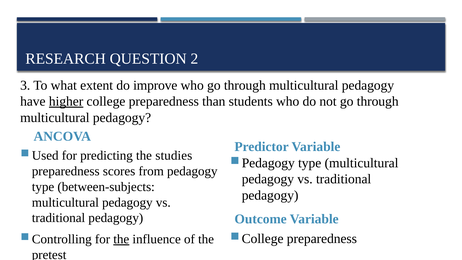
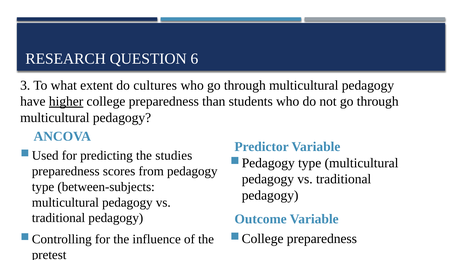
2: 2 -> 6
improve: improve -> cultures
the at (121, 239) underline: present -> none
